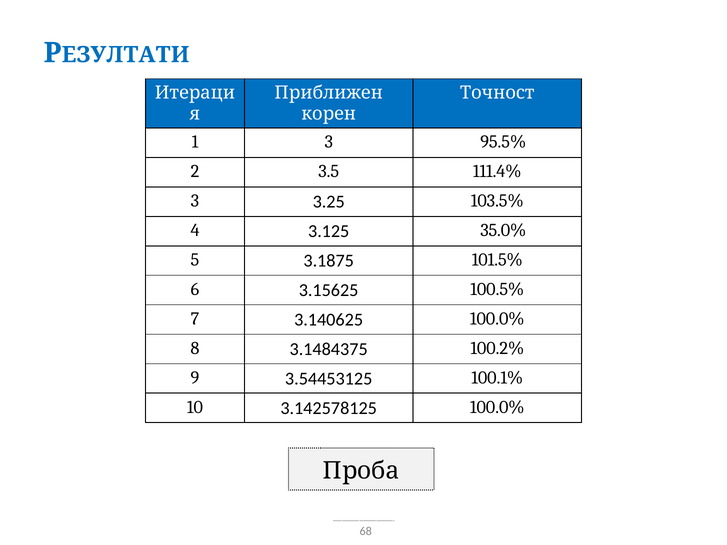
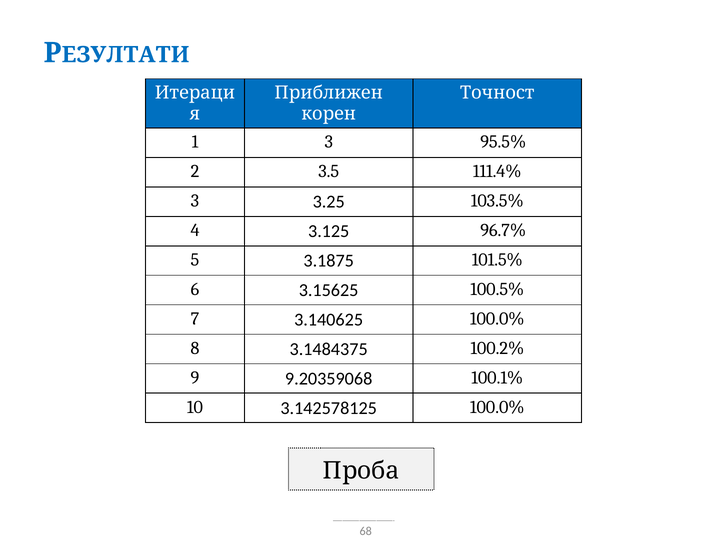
35.0%: 35.0% -> 96.7%
3.54453125: 3.54453125 -> 9.20359068
